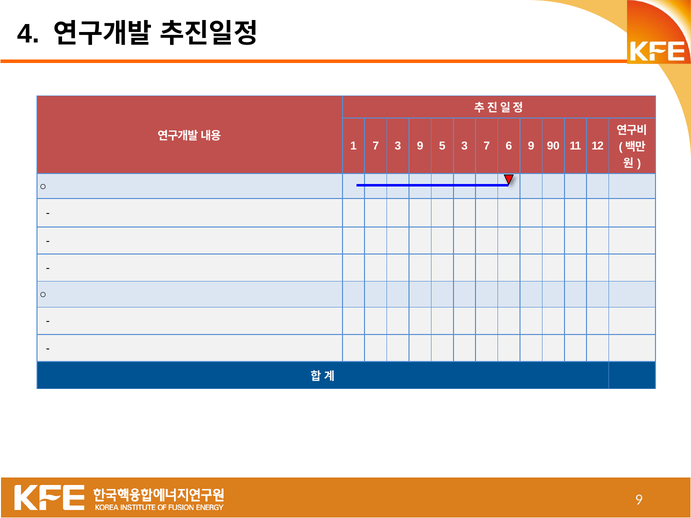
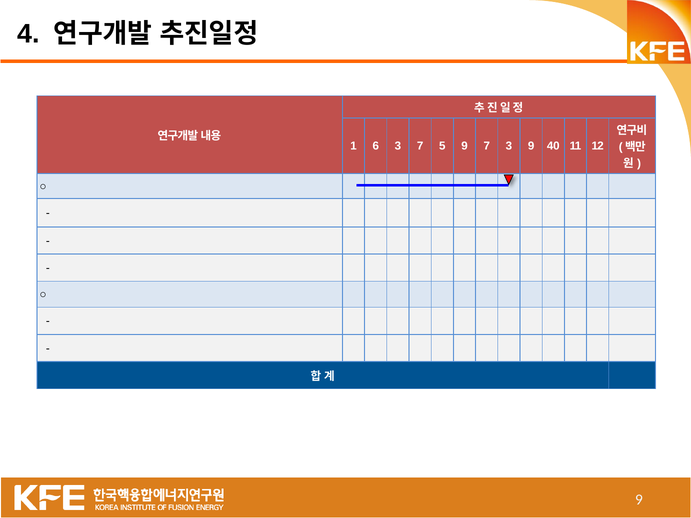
1 7: 7 -> 6
3 9: 9 -> 7
5 3: 3 -> 9
7 6: 6 -> 3
90: 90 -> 40
